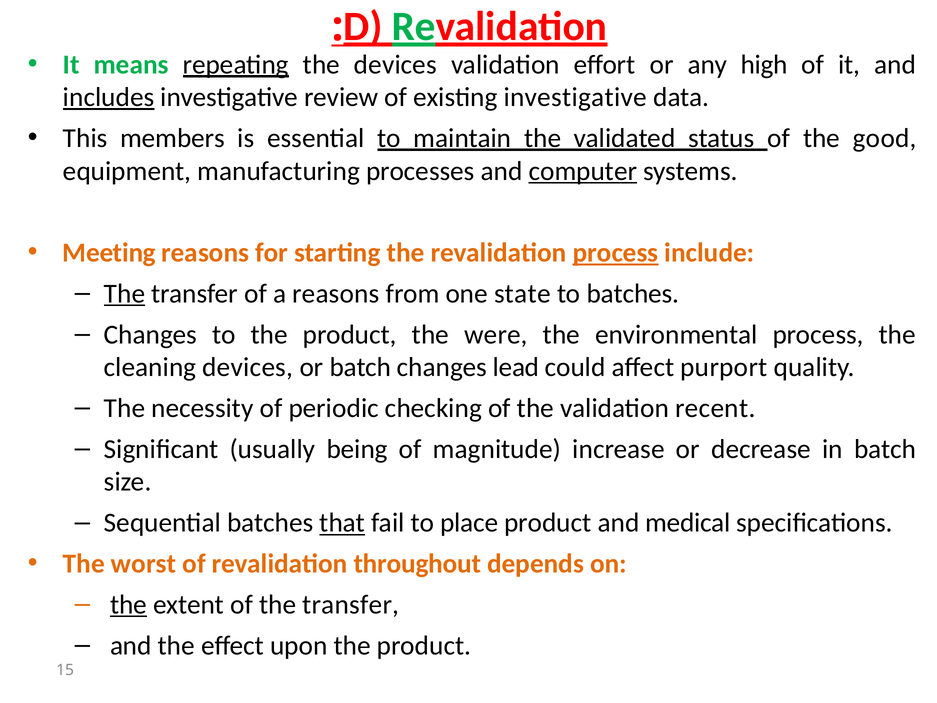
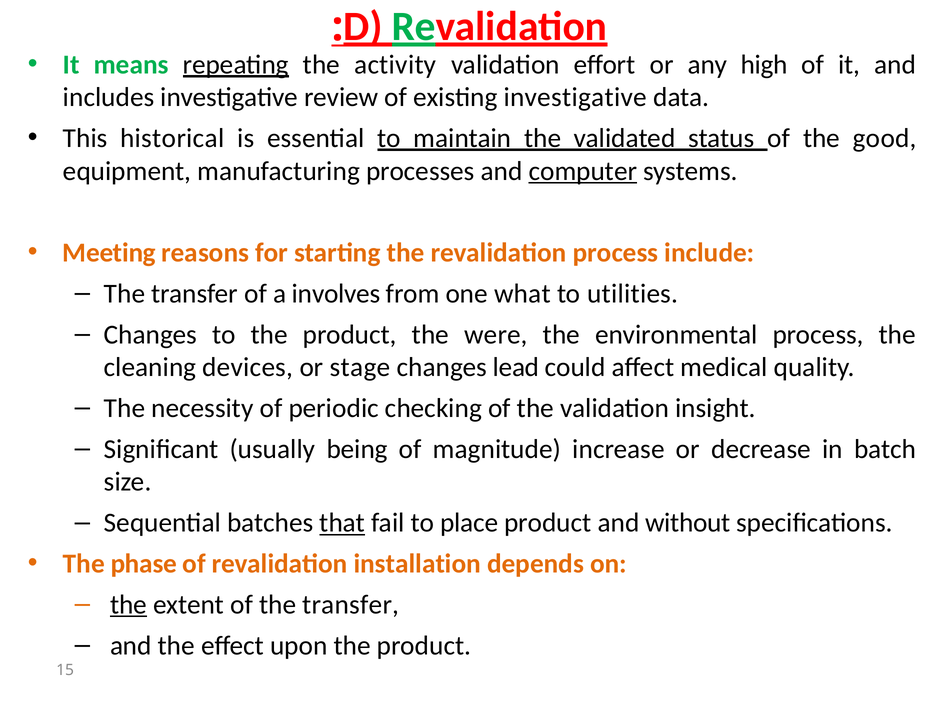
the devices: devices -> activity
includes underline: present -> none
members: members -> historical
process at (615, 253) underline: present -> none
The at (125, 294) underline: present -> none
a reasons: reasons -> involves
state: state -> what
to batches: batches -> utilities
or batch: batch -> stage
purport: purport -> medical
recent: recent -> insight
medical: medical -> without
worst: worst -> phase
throughout: throughout -> installation
